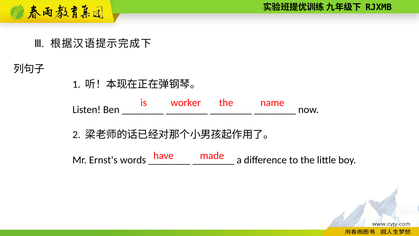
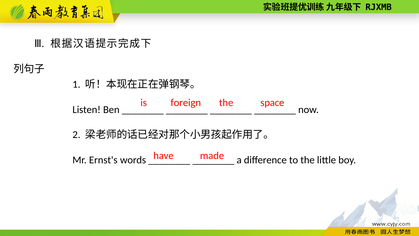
worker: worker -> foreign
name: name -> space
